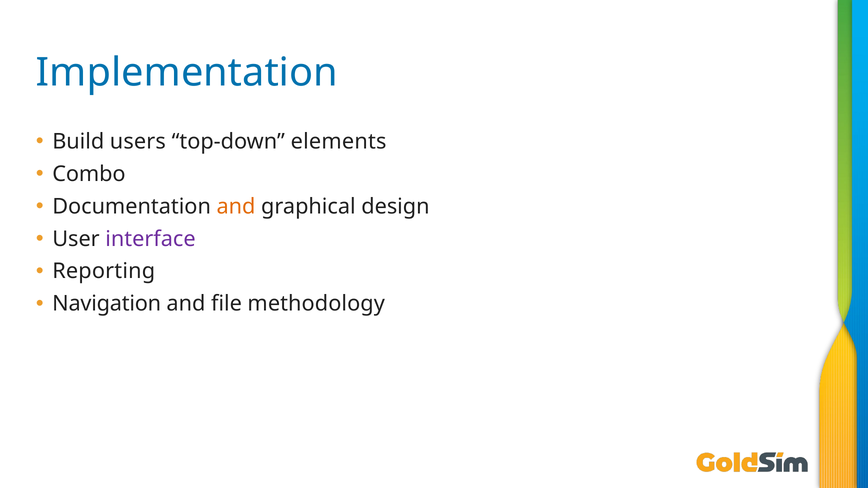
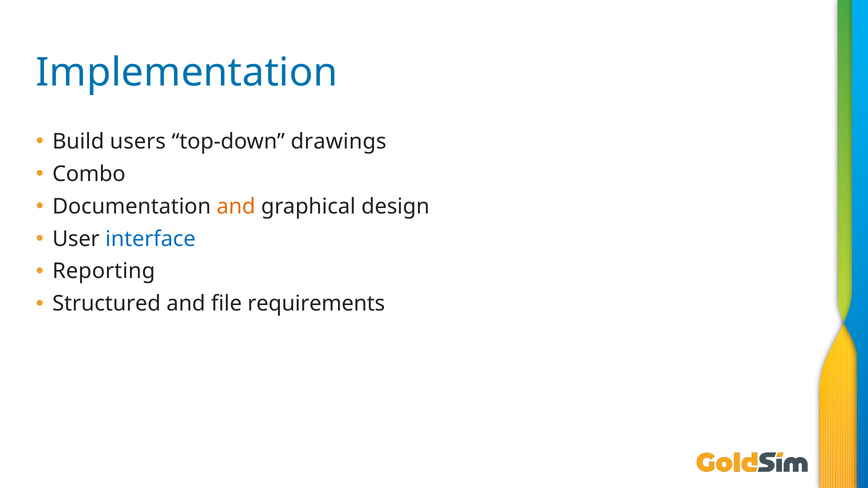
elements: elements -> drawings
interface colour: purple -> blue
Navigation: Navigation -> Structured
methodology: methodology -> requirements
